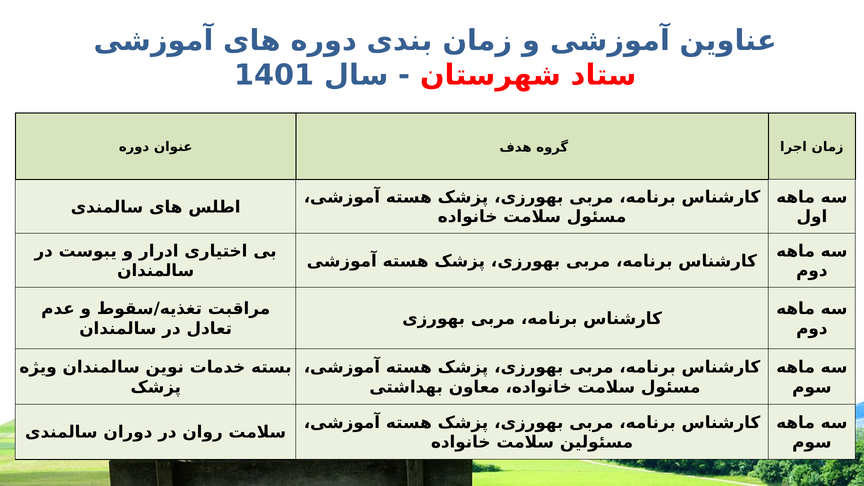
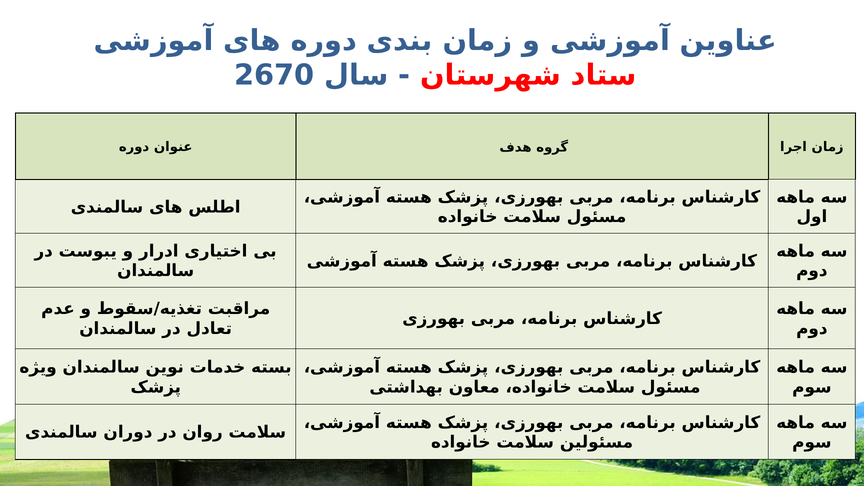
1401: 1401 -> 2670
